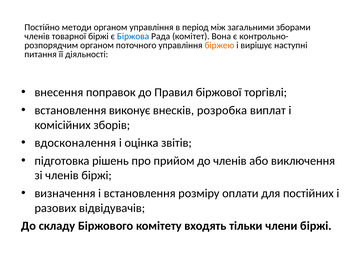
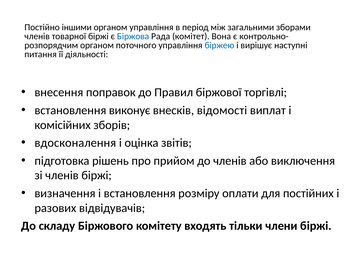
методи: методи -> іншими
біржею colour: orange -> blue
розробка: розробка -> відомості
